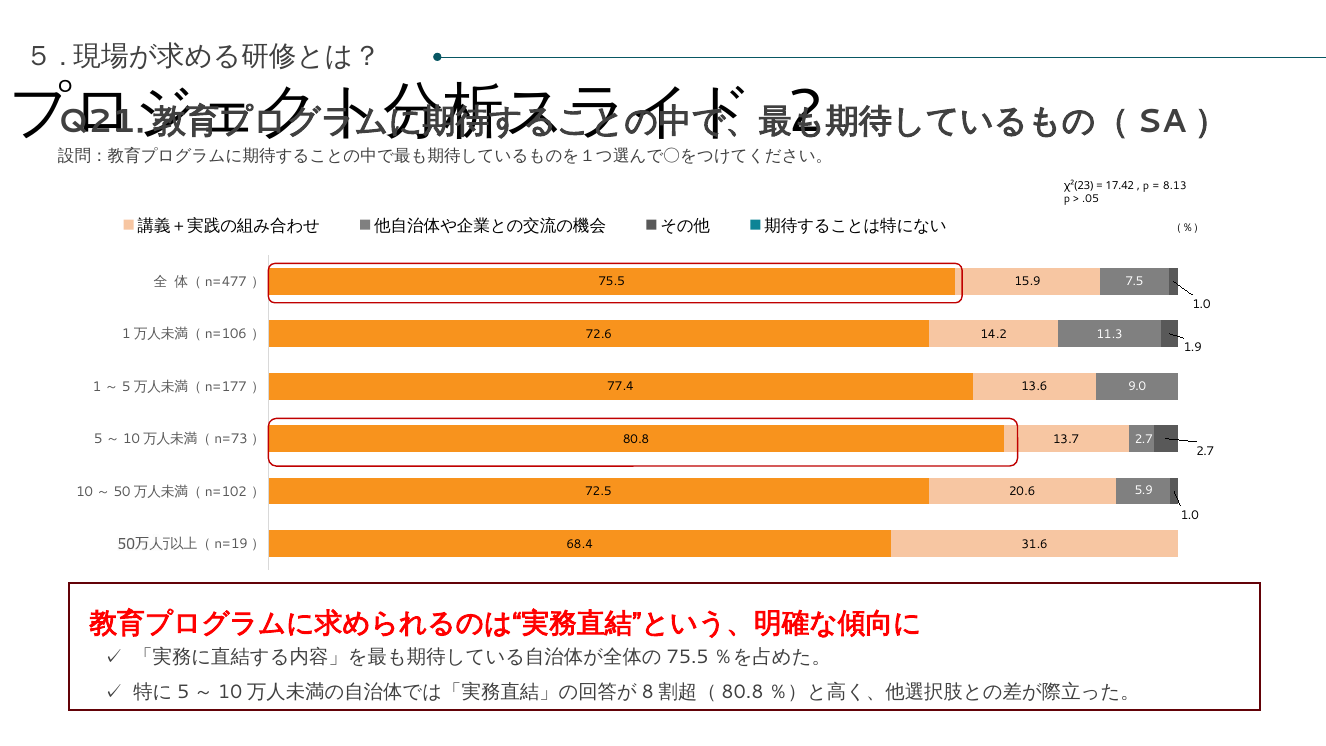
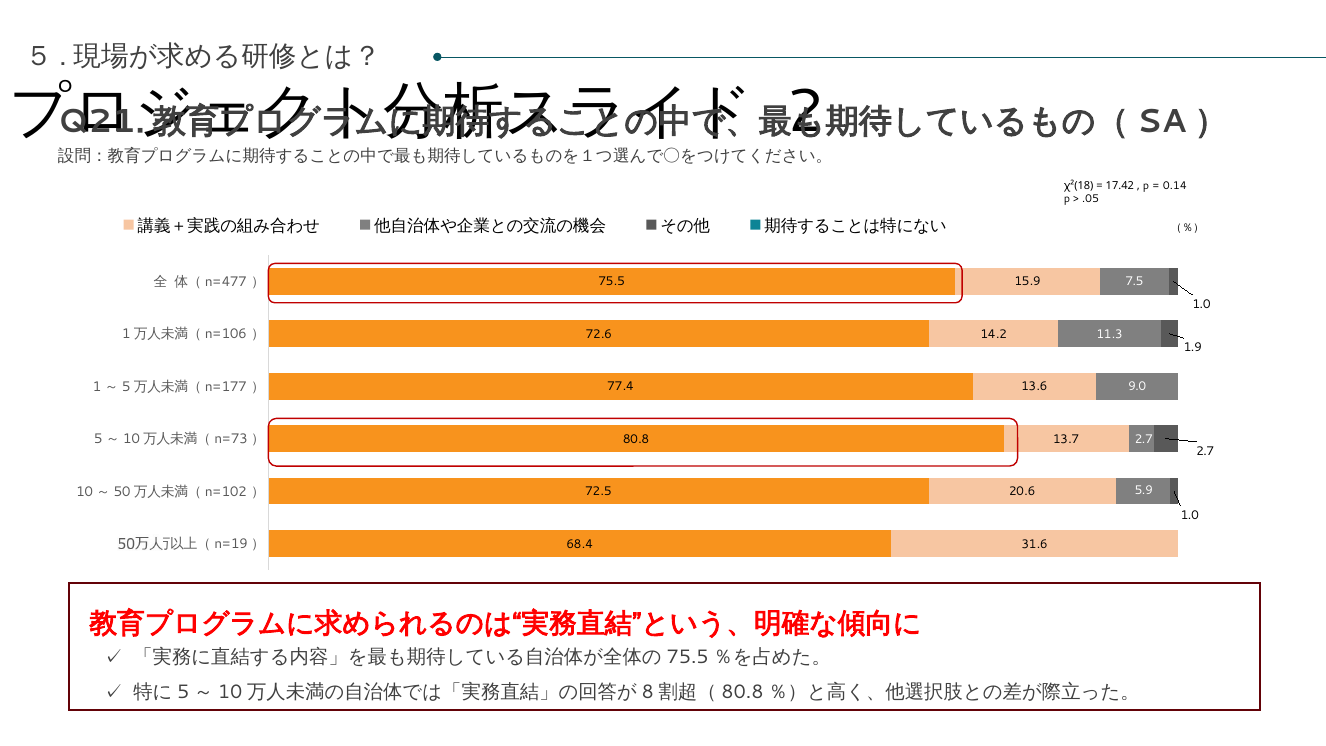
χ²(23: χ²(23 -> χ²(18
8.13: 8.13 -> 0.14
